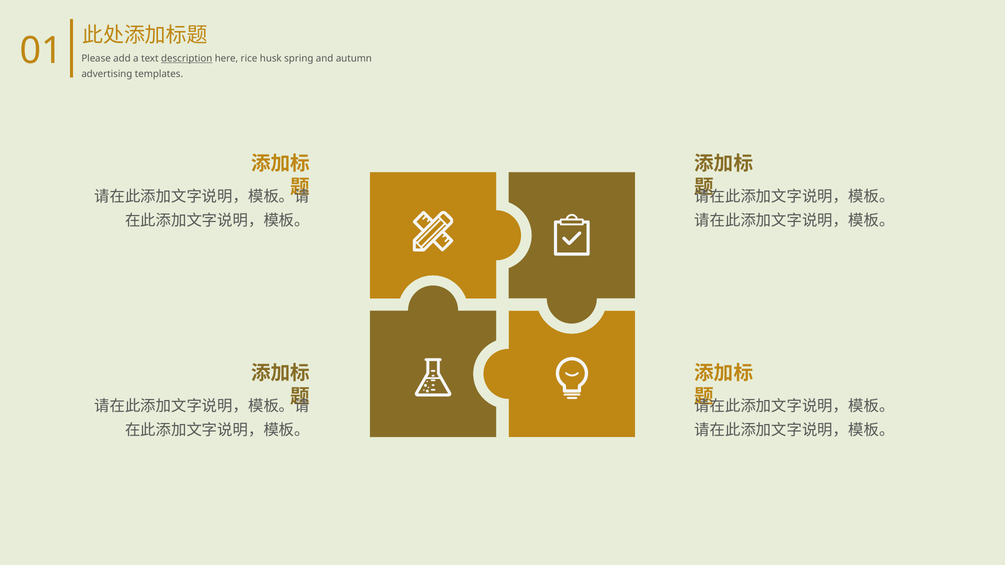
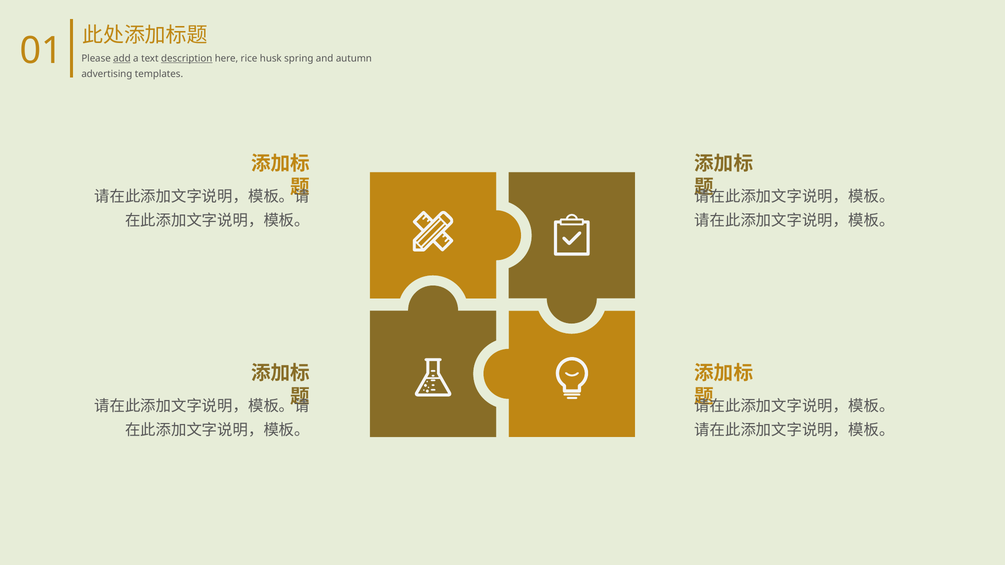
add underline: none -> present
